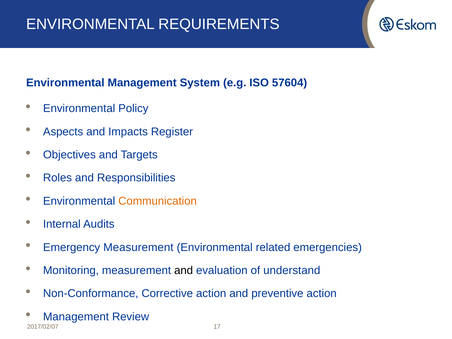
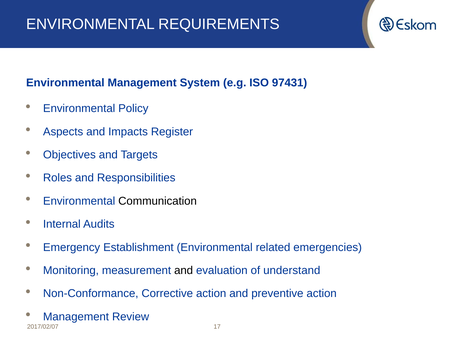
57604: 57604 -> 97431
Communication colour: orange -> black
Emergency Measurement: Measurement -> Establishment
